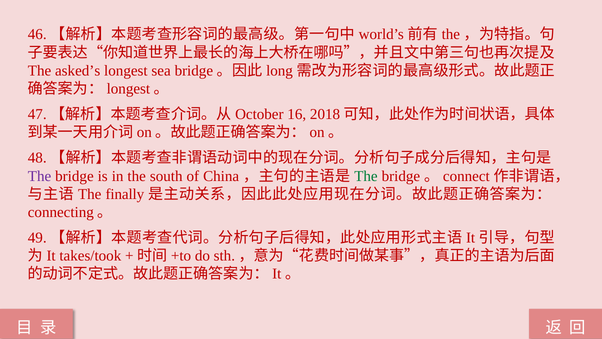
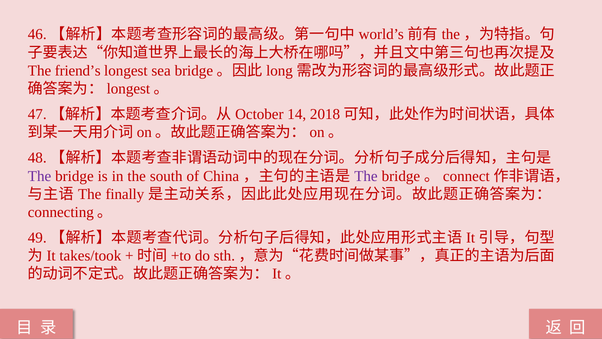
asked’s: asked’s -> friend’s
16: 16 -> 14
The at (366, 176) colour: green -> purple
